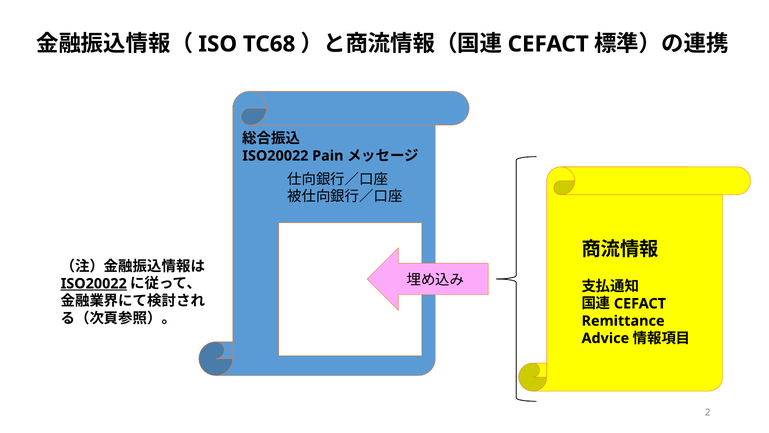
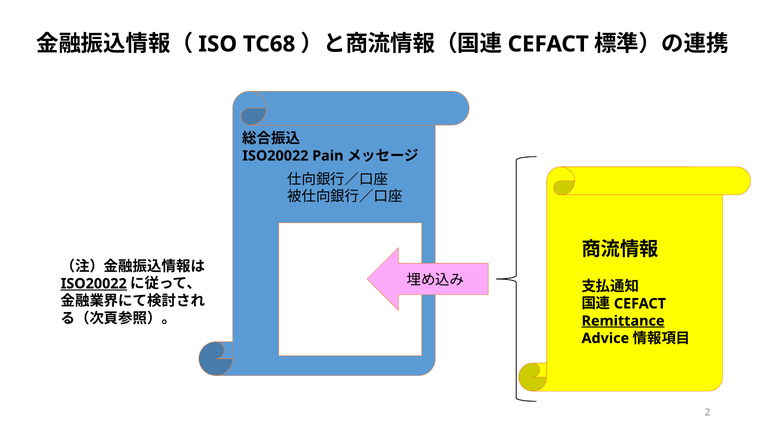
Remittance underline: none -> present
